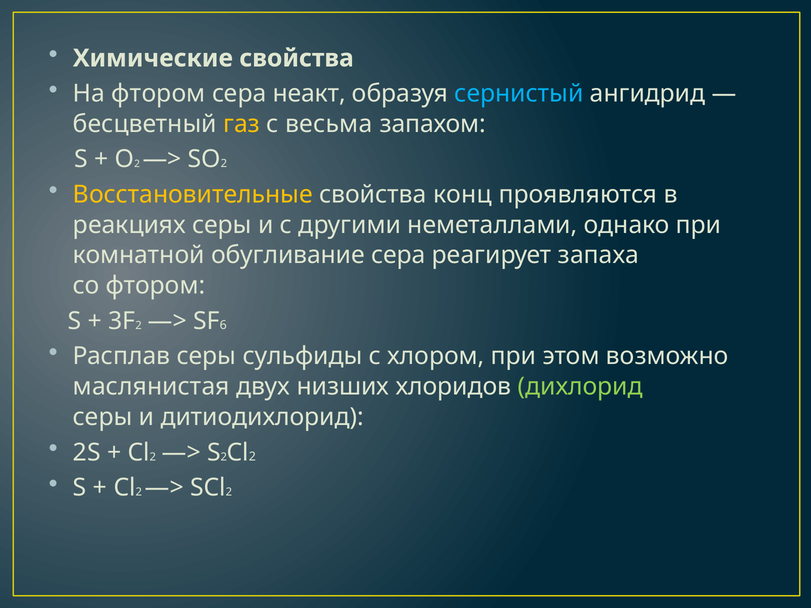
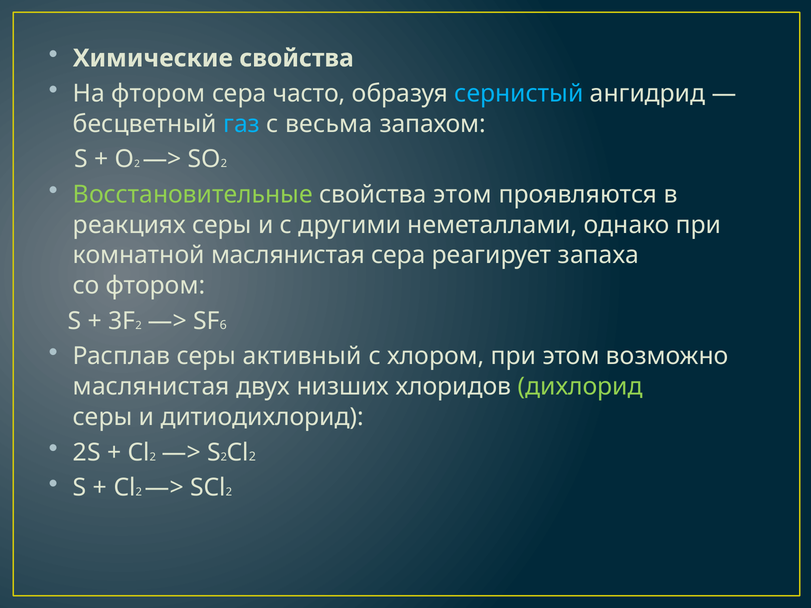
неакт: неакт -> часто
газ colour: yellow -> light blue
Восстановительные colour: yellow -> light green
свойства конц: конц -> этом
комнатной обугливание: обугливание -> маслянистая
сульфиды: сульфиды -> активный
